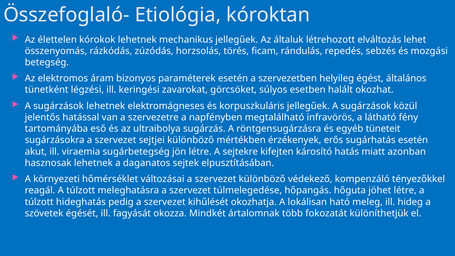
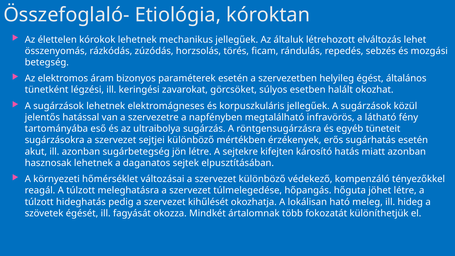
ill viraemia: viraemia -> azonban
